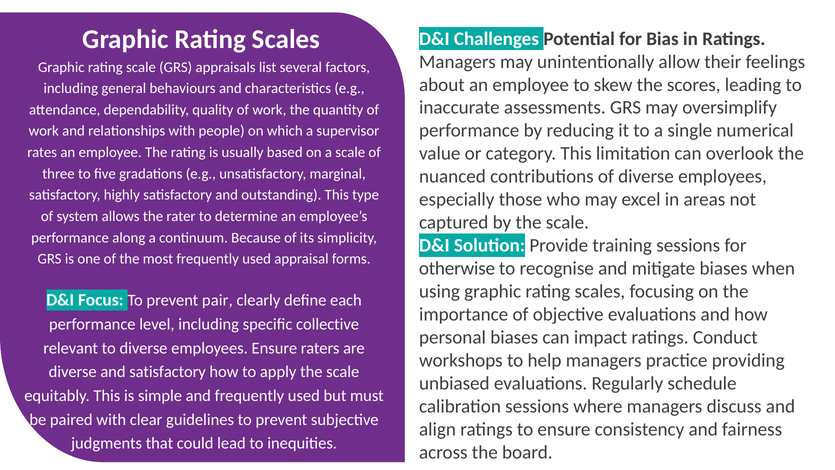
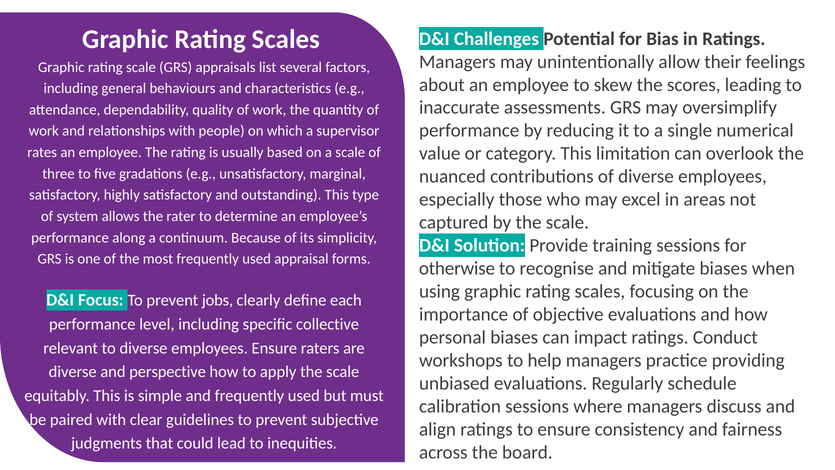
pair: pair -> jobs
and satisfactory: satisfactory -> perspective
